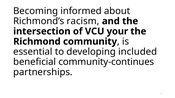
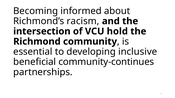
your: your -> hold
included: included -> inclusive
